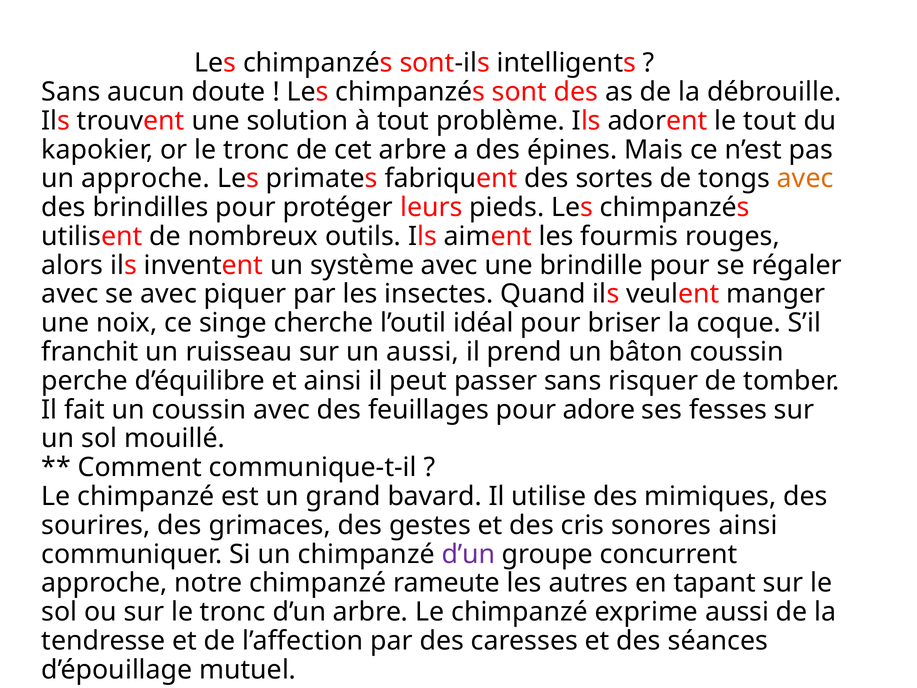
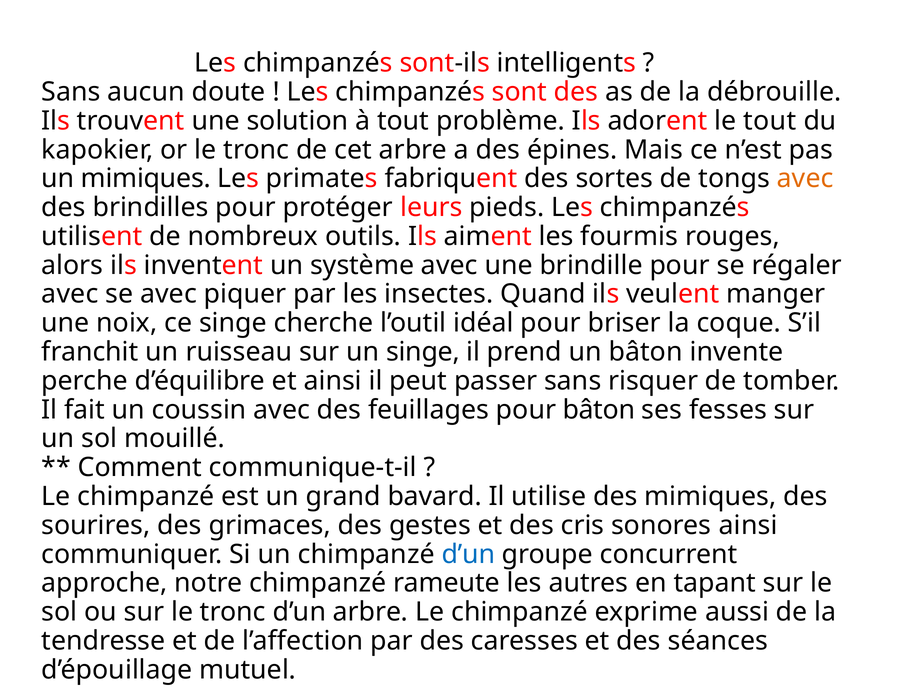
un approche: approche -> mimiques
un aussi: aussi -> singe
bâton coussin: coussin -> invente
pour adore: adore -> bâton
d’un at (468, 554) colour: purple -> blue
